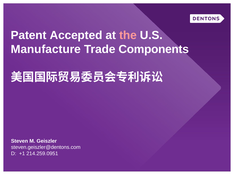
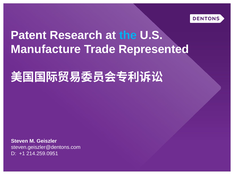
Accepted: Accepted -> Research
the colour: pink -> light blue
Components: Components -> Represented
